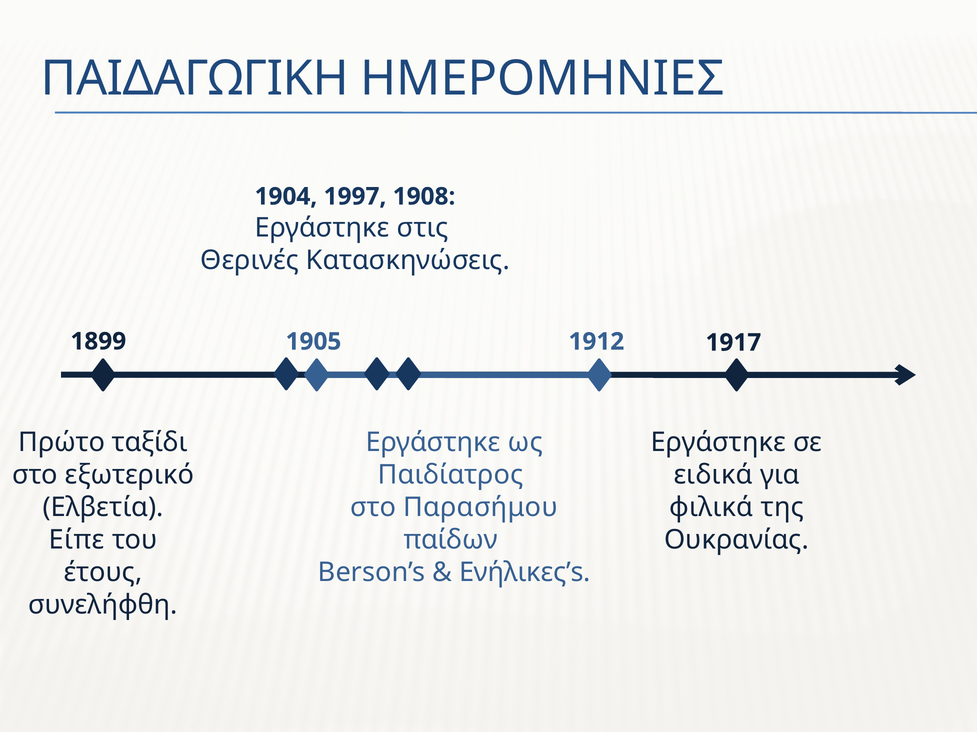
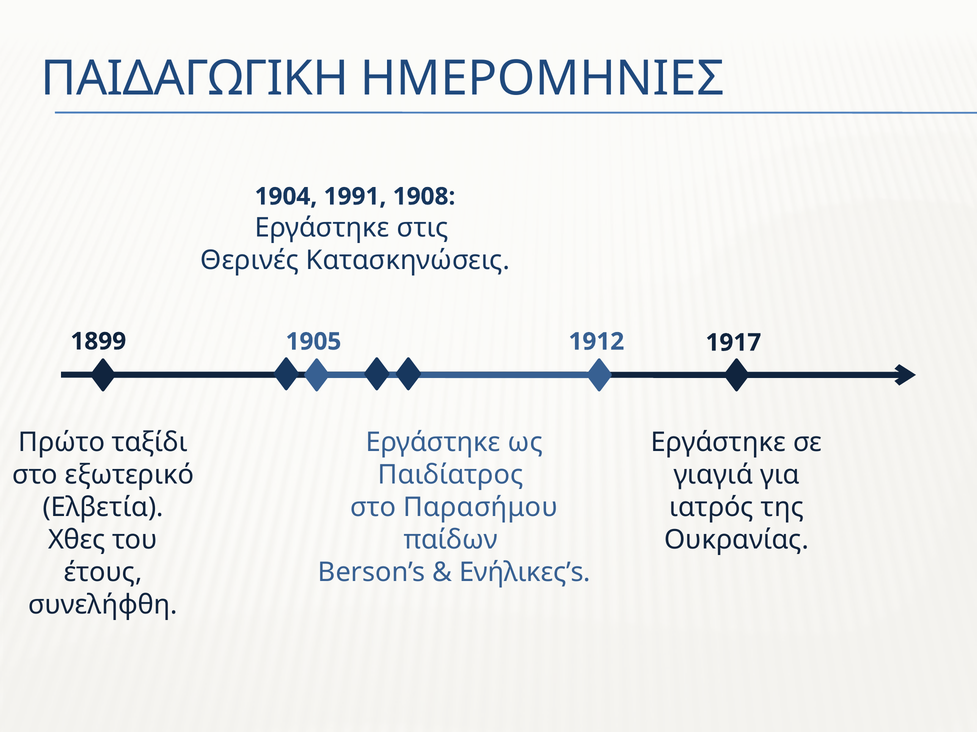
1997: 1997 -> 1991
ειδικά: ειδικά -> γιαγιά
φιλικά: φιλικά -> ιατρός
Είπε: Είπε -> Χθες
